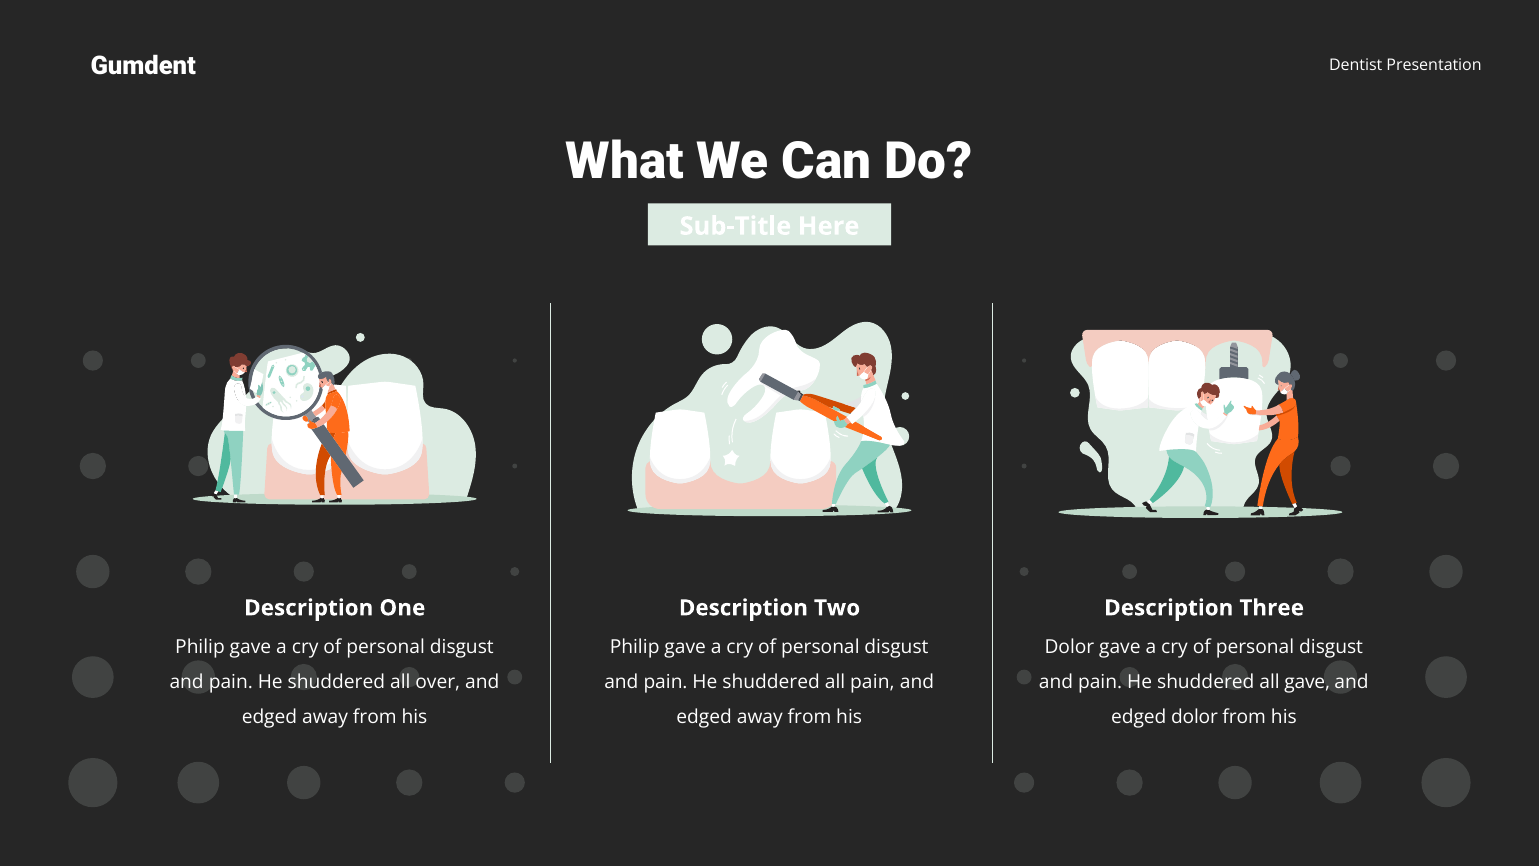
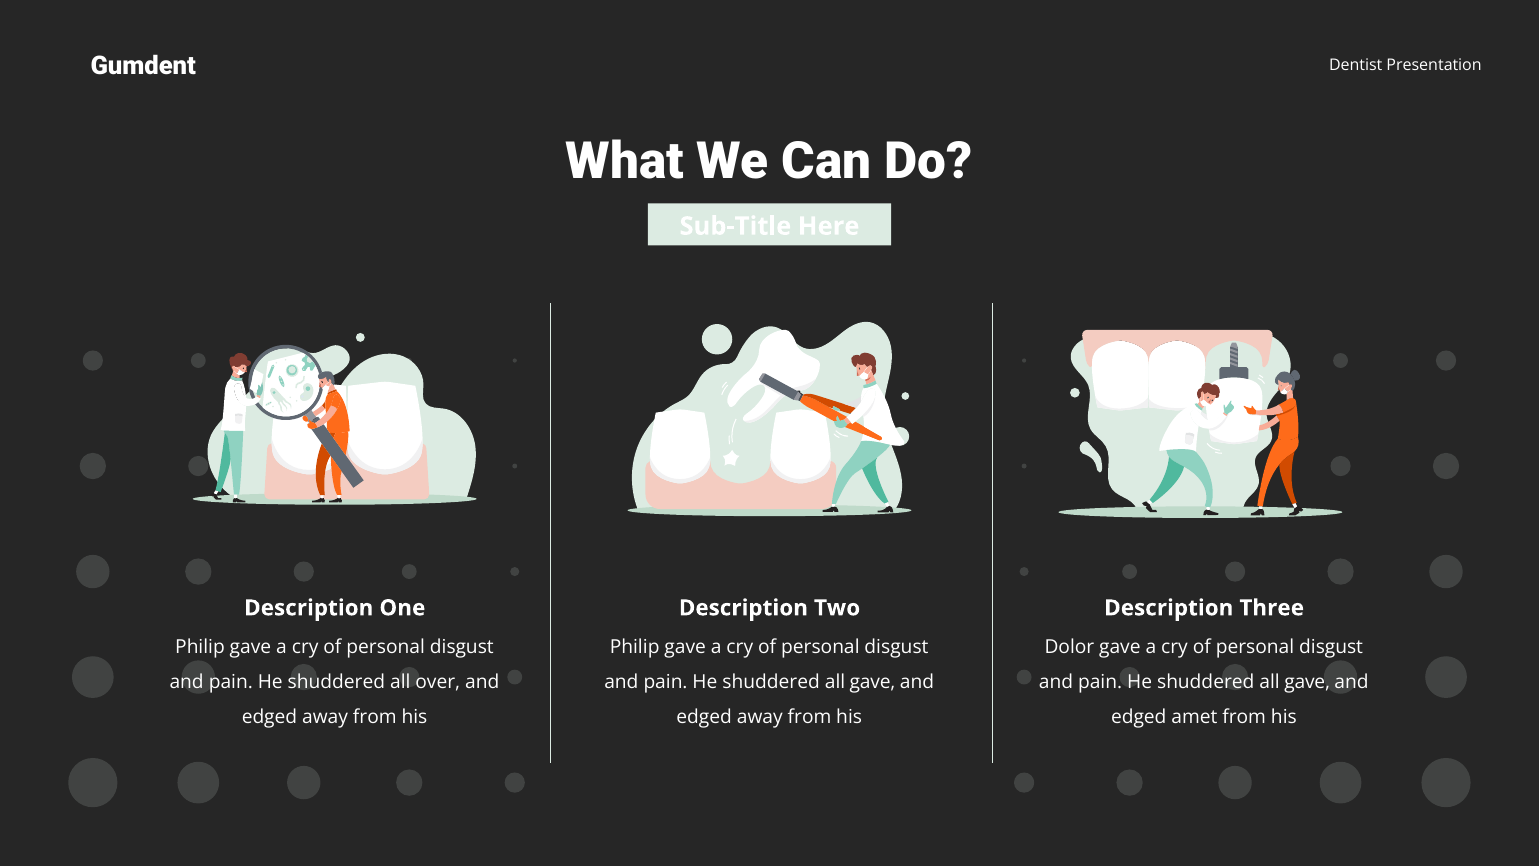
pain at (872, 682): pain -> gave
edged dolor: dolor -> amet
